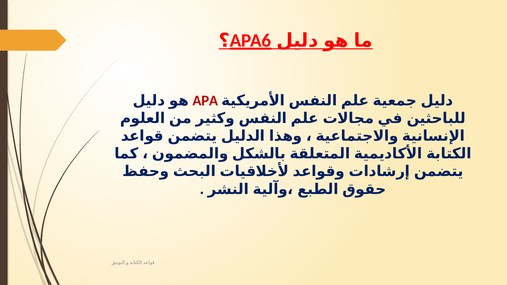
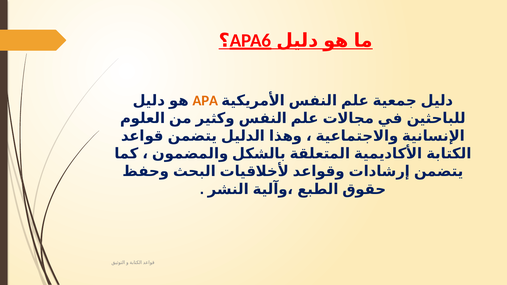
APA colour: red -> orange
